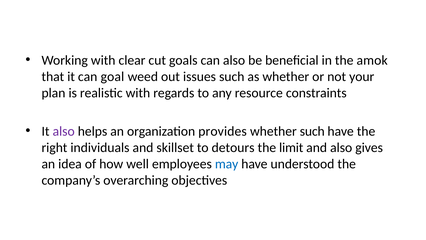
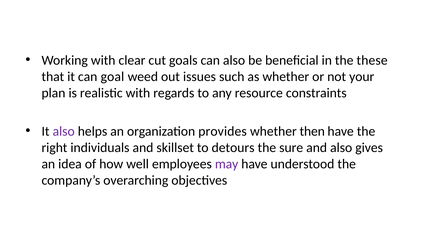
amok: amok -> these
whether such: such -> then
limit: limit -> sure
may colour: blue -> purple
